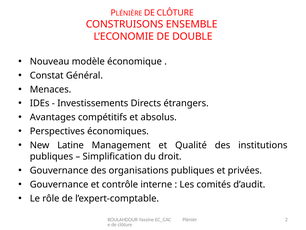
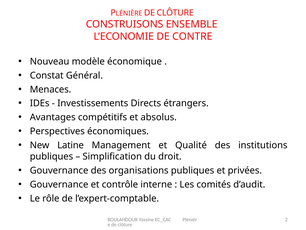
DOUBLE: DOUBLE -> CONTRE
